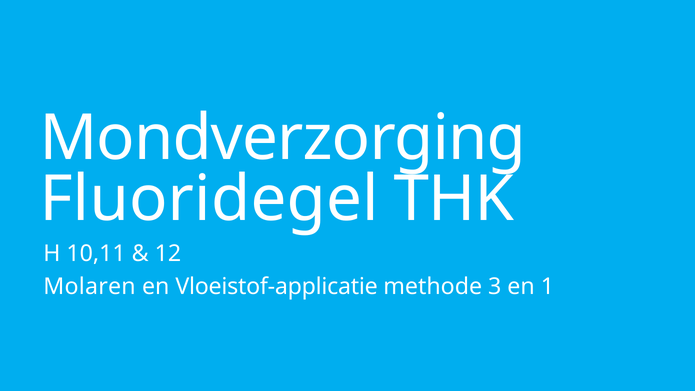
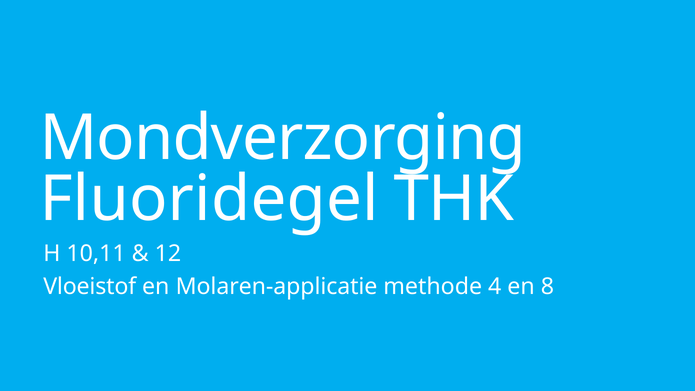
Molaren: Molaren -> Vloeistof
Vloeistof-applicatie: Vloeistof-applicatie -> Molaren-applicatie
3: 3 -> 4
1: 1 -> 8
